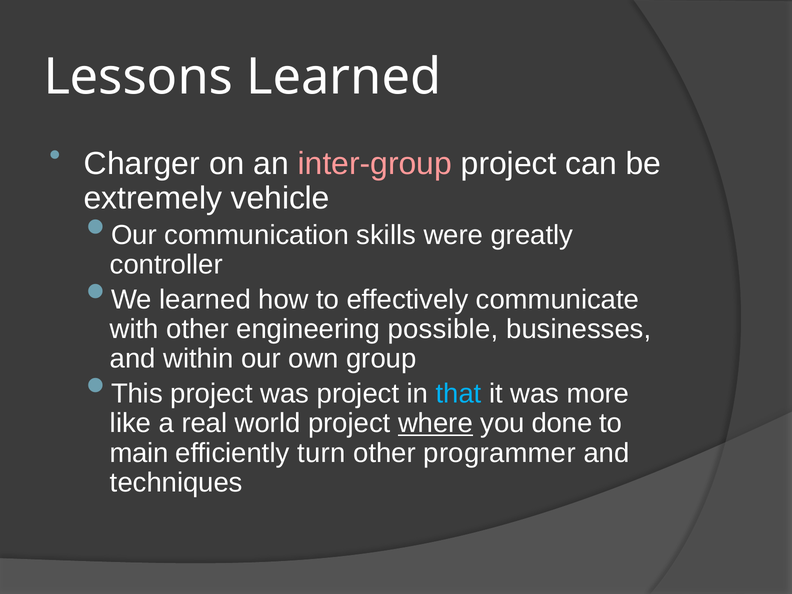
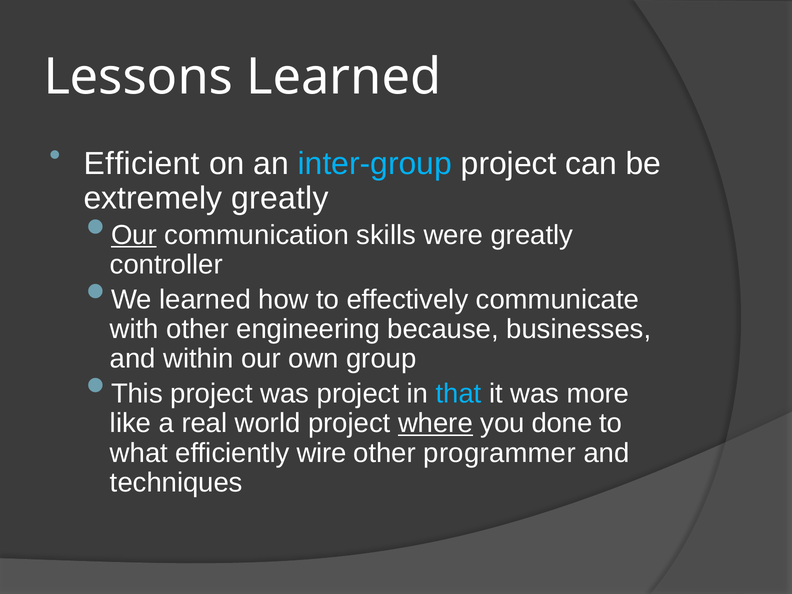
Charger: Charger -> Efficient
inter-group colour: pink -> light blue
extremely vehicle: vehicle -> greatly
Our at (134, 235) underline: none -> present
possible: possible -> because
main: main -> what
turn: turn -> wire
